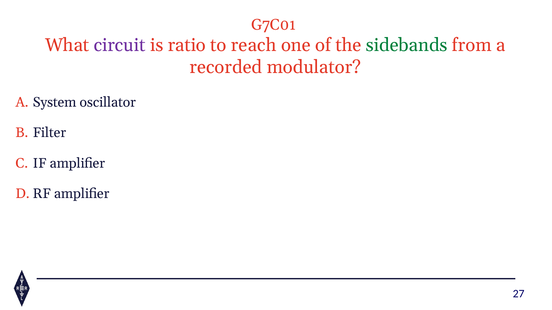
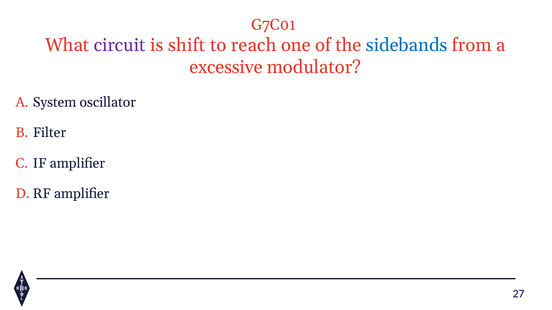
ratio: ratio -> shift
sidebands colour: green -> blue
recorded: recorded -> excessive
